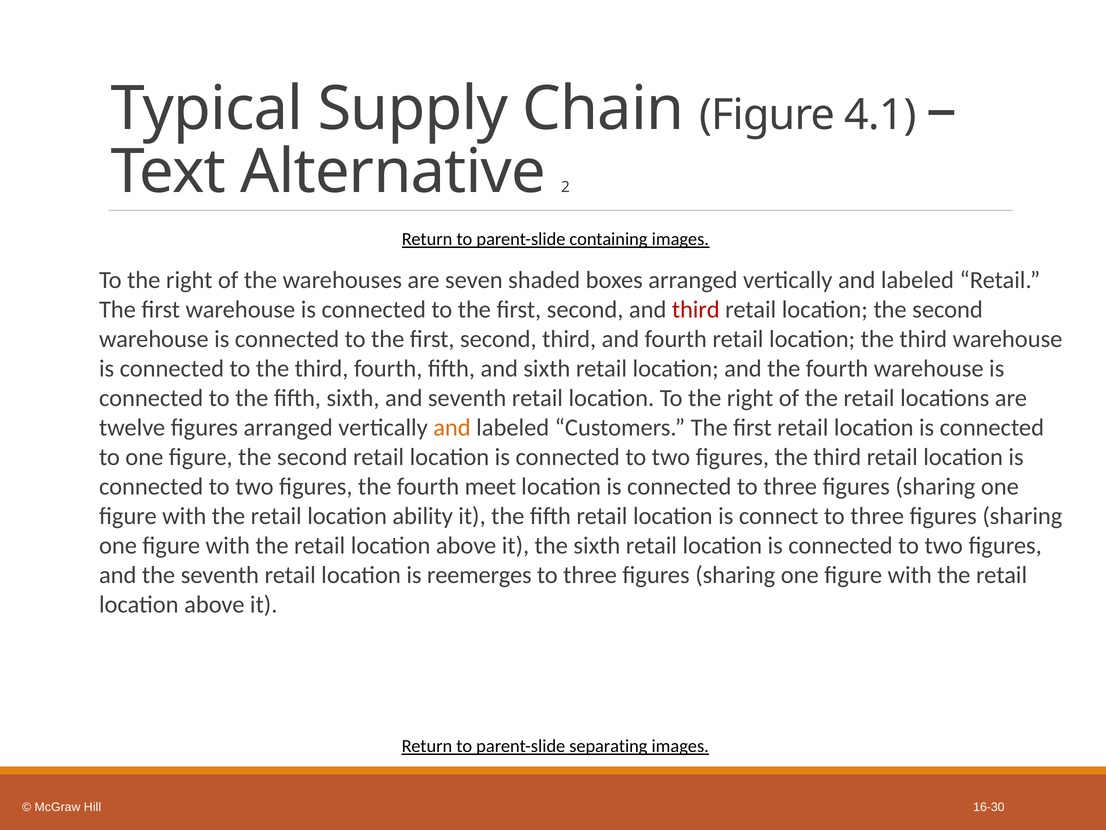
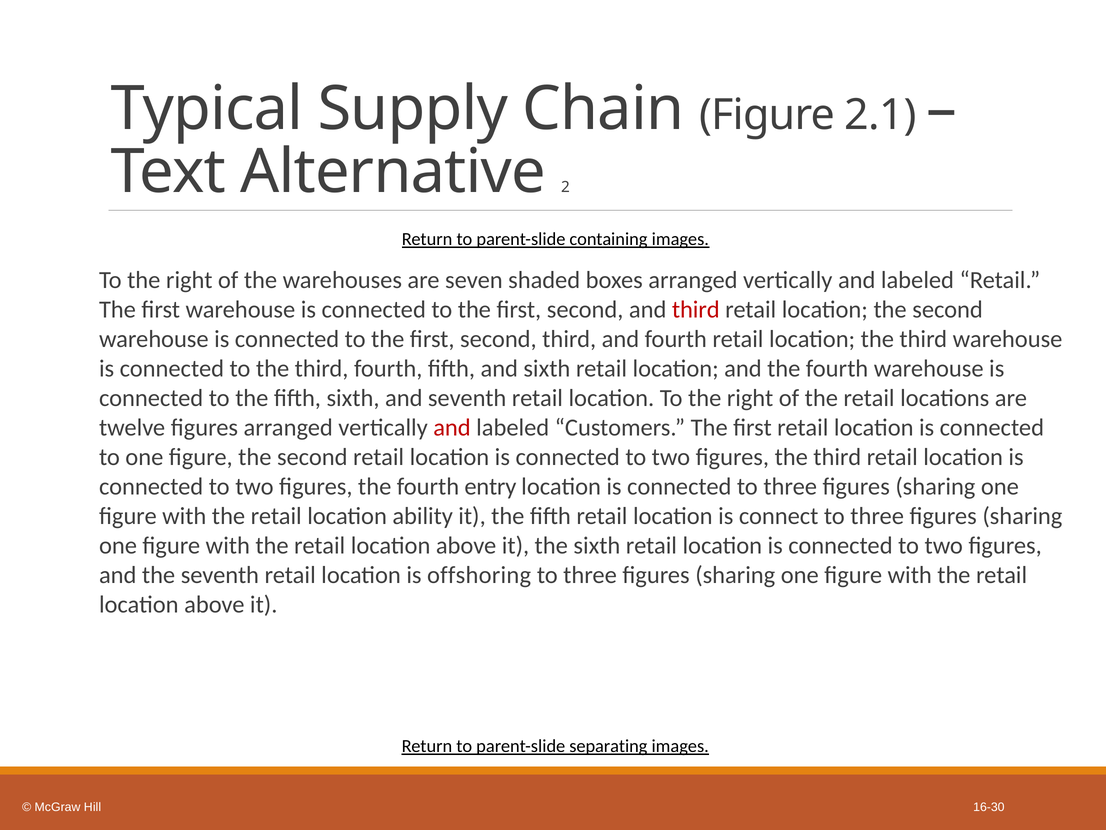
4.1: 4.1 -> 2.1
and at (452, 427) colour: orange -> red
meet: meet -> entry
reemerges: reemerges -> offshoring
